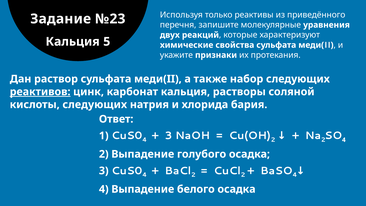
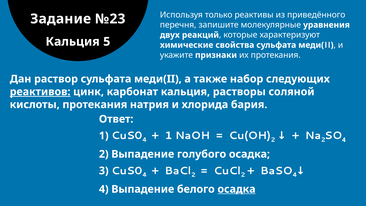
кислоты следующих: следующих -> протекания
3 at (168, 136): 3 -> 1
осадка at (237, 189) underline: none -> present
